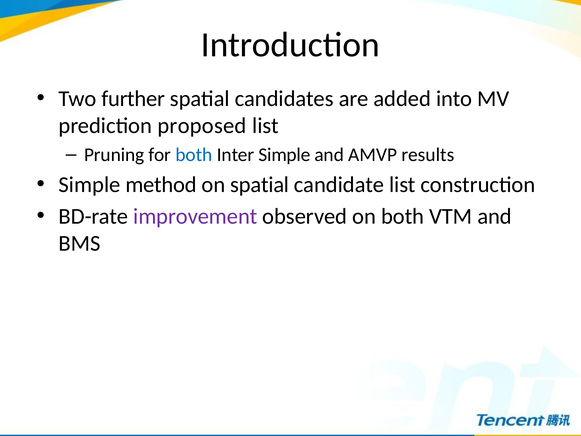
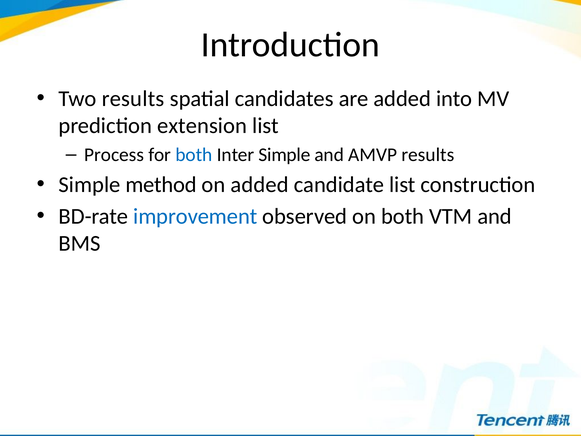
Two further: further -> results
proposed: proposed -> extension
Pruning: Pruning -> Process
on spatial: spatial -> added
improvement colour: purple -> blue
